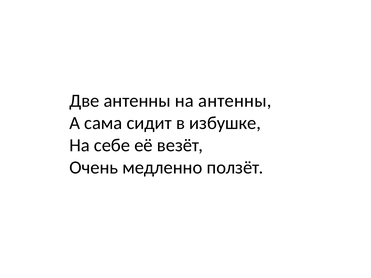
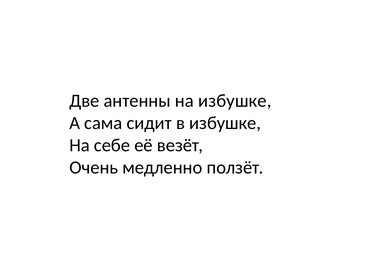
на антенны: антенны -> избушке
